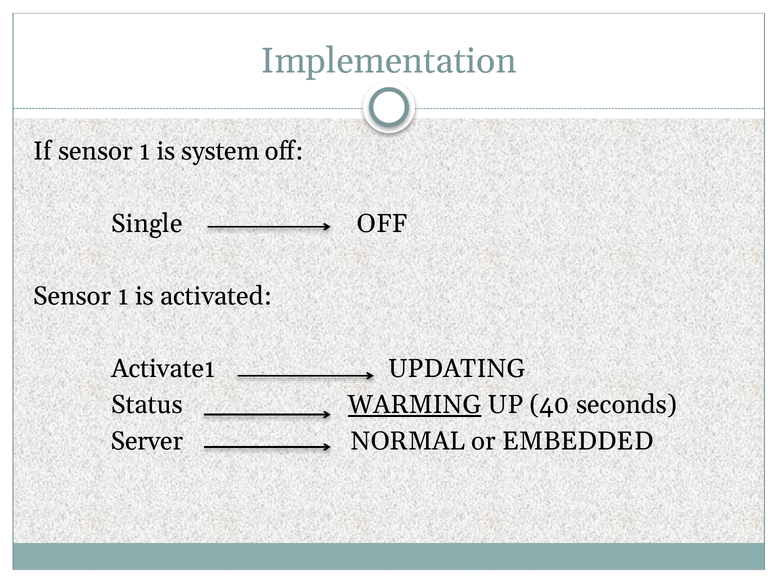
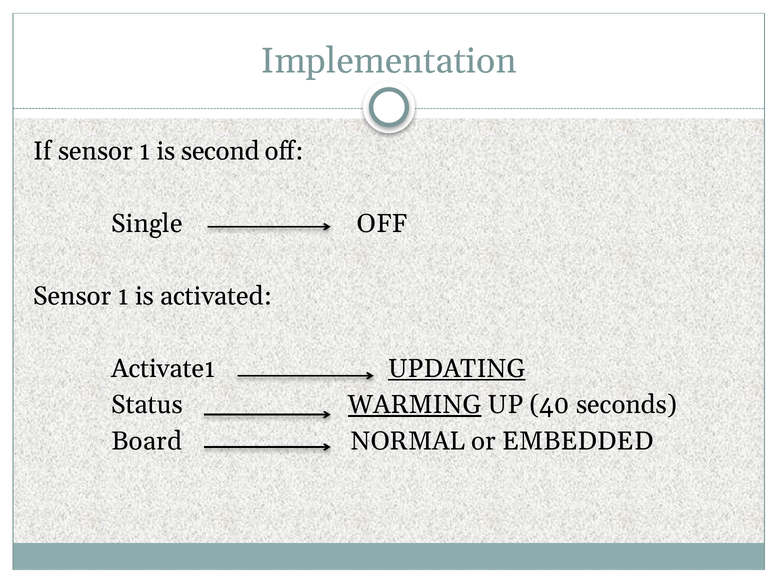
system: system -> second
UPDATING underline: none -> present
Server: Server -> Board
